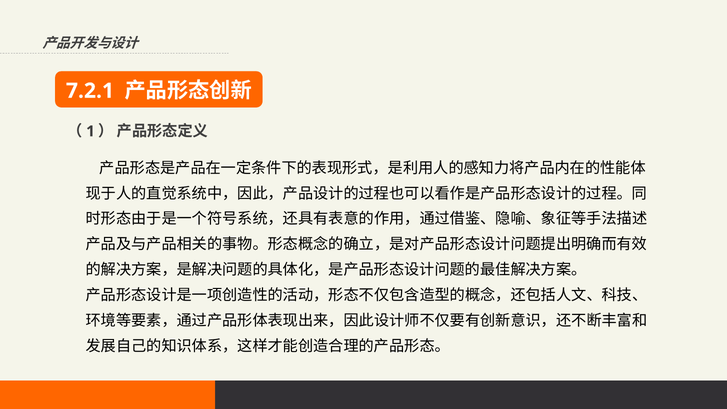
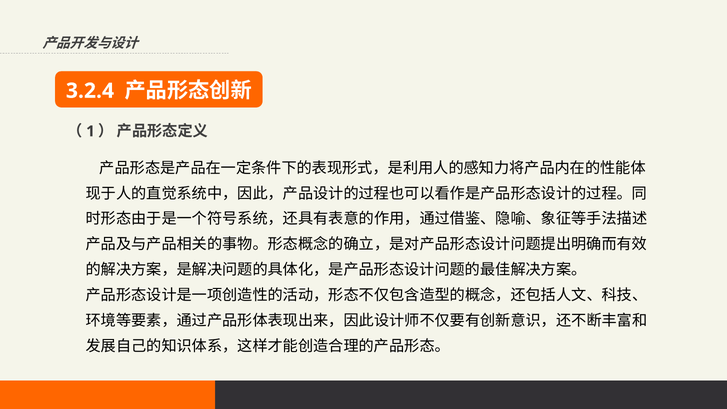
7.2.1: 7.2.1 -> 3.2.4
